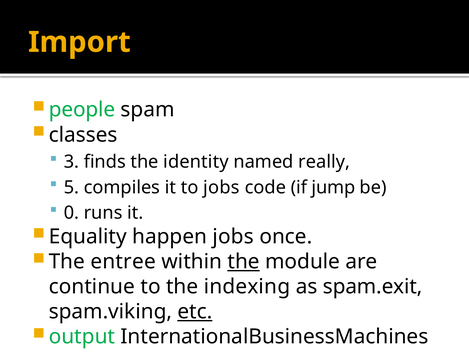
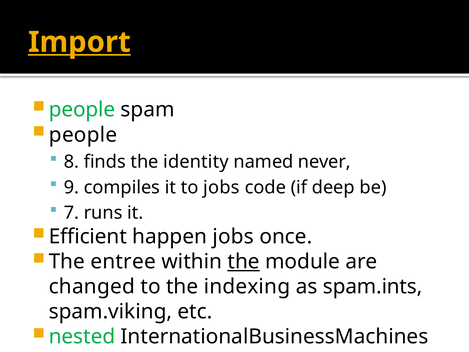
Import underline: none -> present
classes at (83, 135): classes -> people
3: 3 -> 8
really: really -> never
5: 5 -> 9
jump: jump -> deep
0: 0 -> 7
Equality: Equality -> Efficient
continue: continue -> changed
spam.exit: spam.exit -> spam.ints
etc underline: present -> none
output: output -> nested
